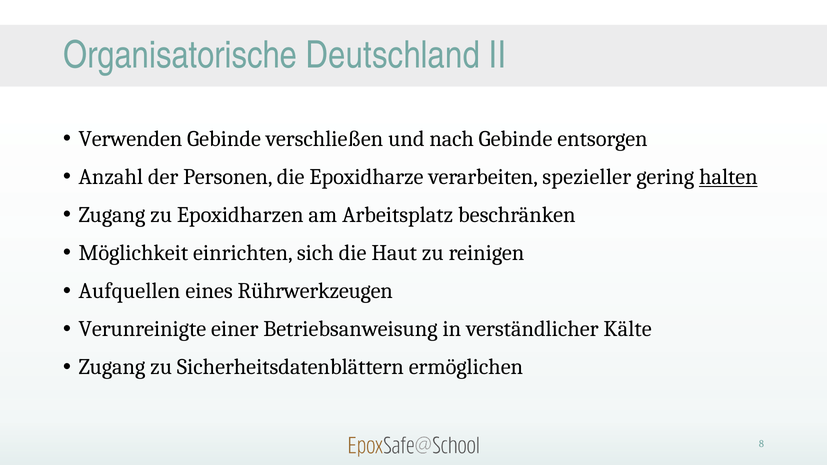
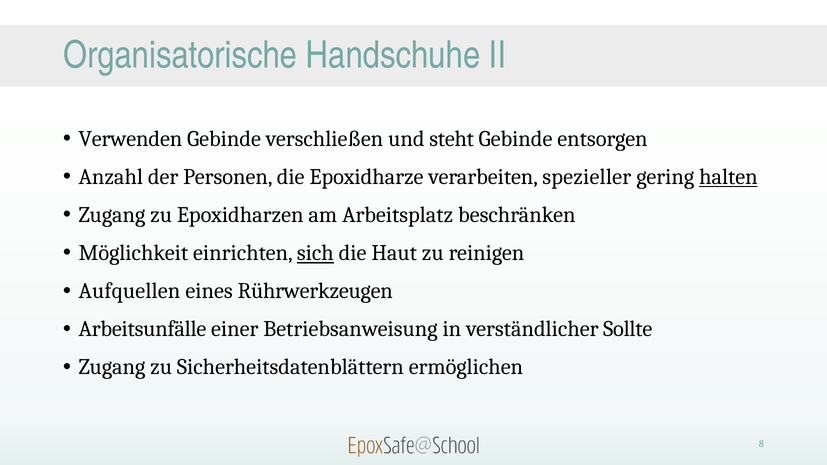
Deutschland: Deutschland -> Handschuhe
nach: nach -> steht
sich underline: none -> present
Verunreinigte: Verunreinigte -> Arbeitsunfälle
Kälte: Kälte -> Sollte
